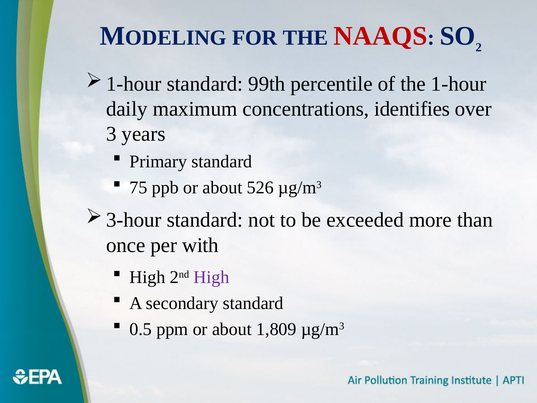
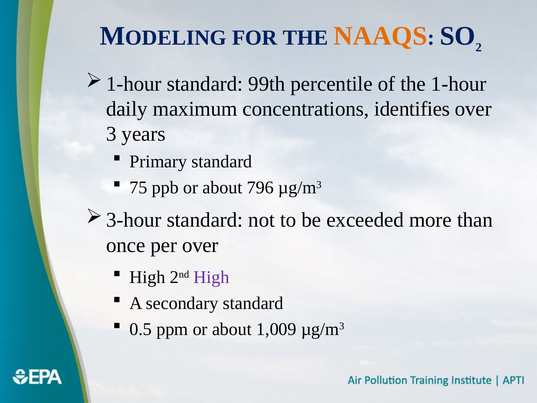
NAAQS colour: red -> orange
526: 526 -> 796
per with: with -> over
1,809: 1,809 -> 1,009
